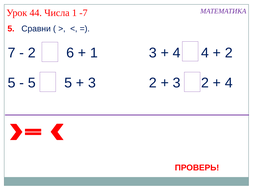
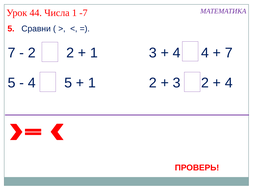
2 6: 6 -> 2
2 at (229, 53): 2 -> 7
5 at (32, 83): 5 -> 4
3 at (92, 83): 3 -> 1
